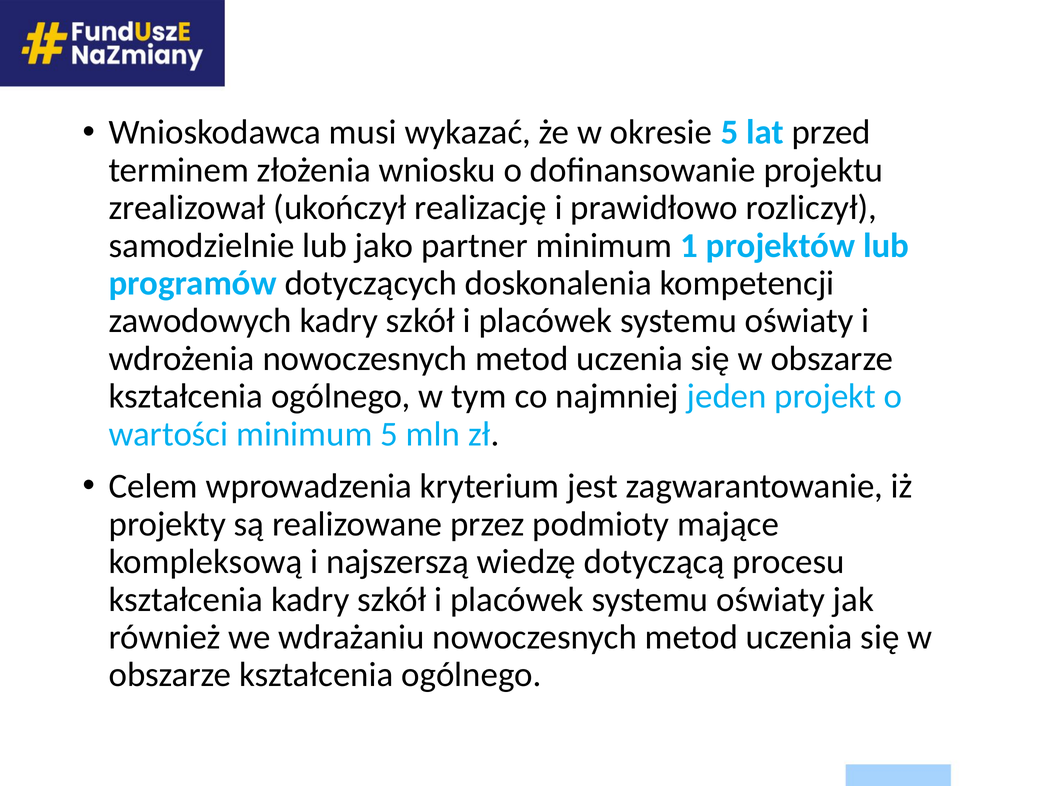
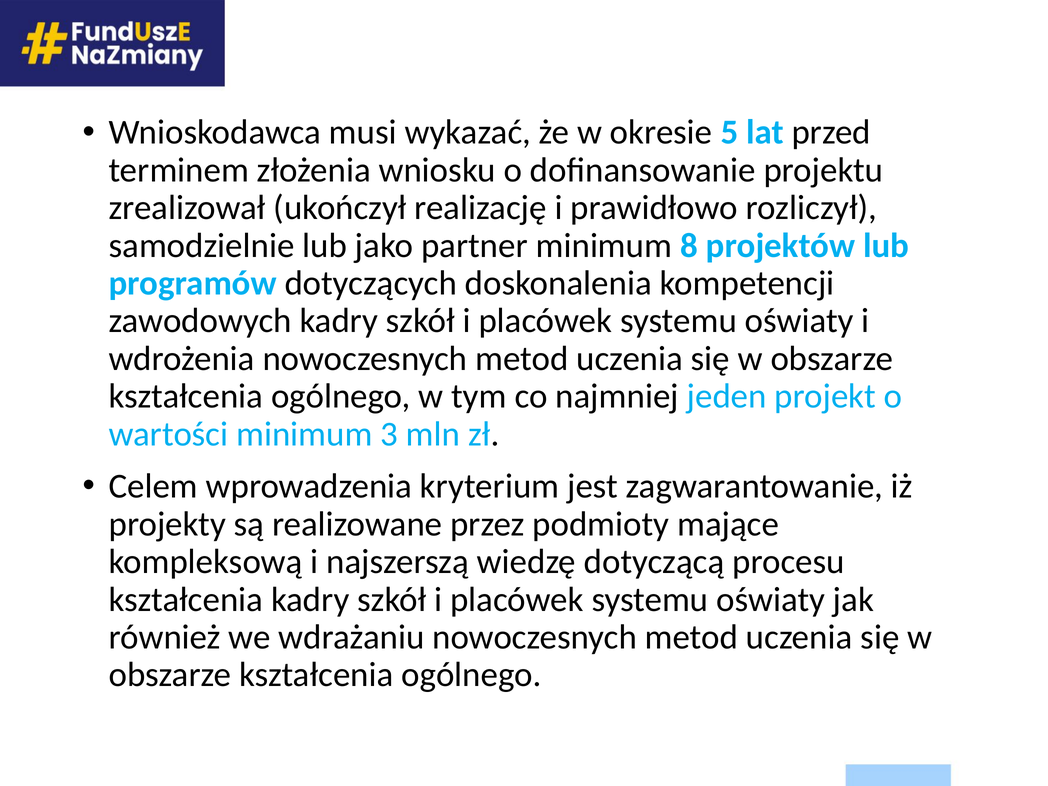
1: 1 -> 8
minimum 5: 5 -> 3
